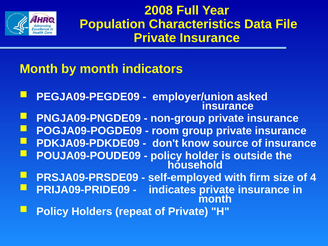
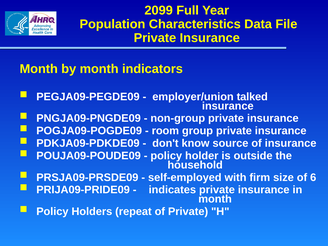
2008: 2008 -> 2099
asked: asked -> talked
4: 4 -> 6
